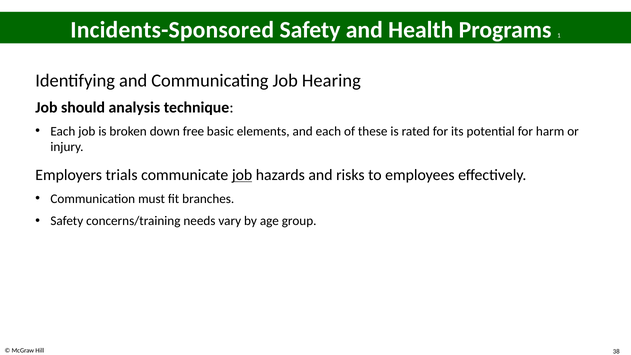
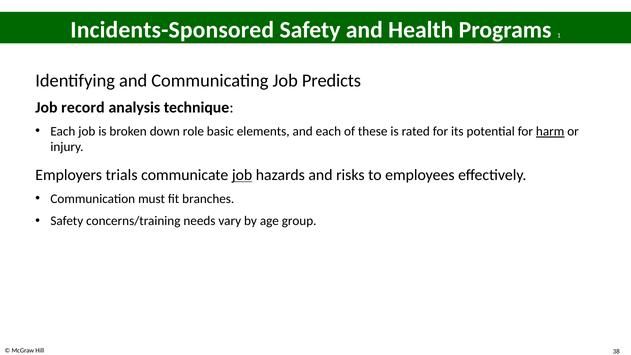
Hearing: Hearing -> Predicts
should: should -> record
free: free -> role
harm underline: none -> present
